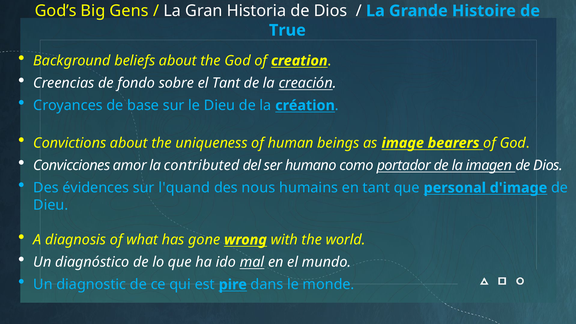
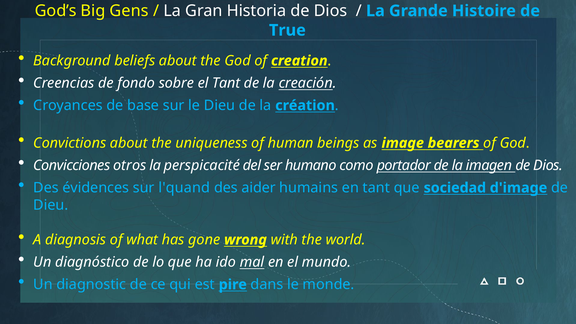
amor: amor -> otros
contributed: contributed -> perspicacité
nous: nous -> aider
personal: personal -> sociedad
